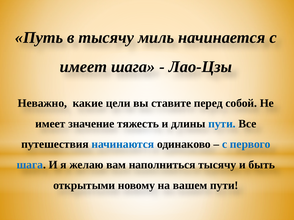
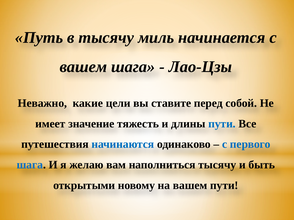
имеет at (83, 67): имеет -> вашем
